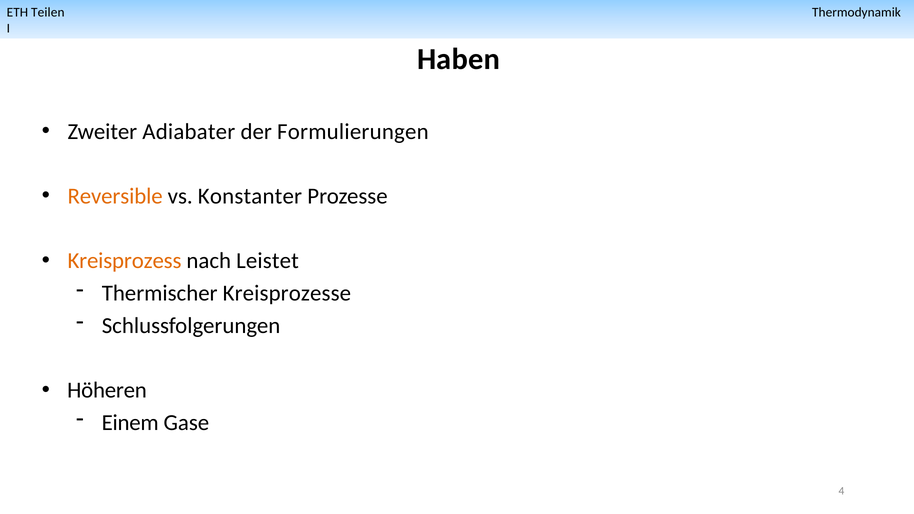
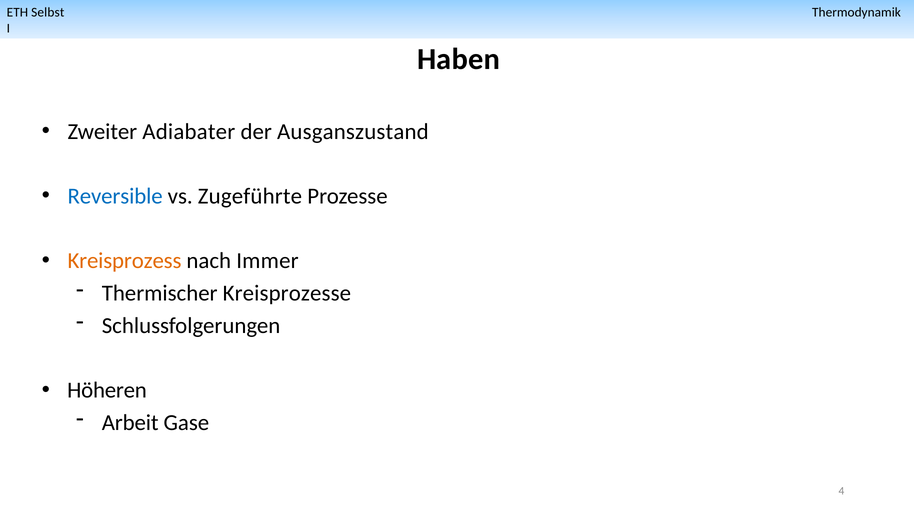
Teilen: Teilen -> Selbst
Formulierungen: Formulierungen -> Ausganszustand
Reversible colour: orange -> blue
Konstanter: Konstanter -> Zugeführte
Leistet: Leistet -> Immer
Einem: Einem -> Arbeit
